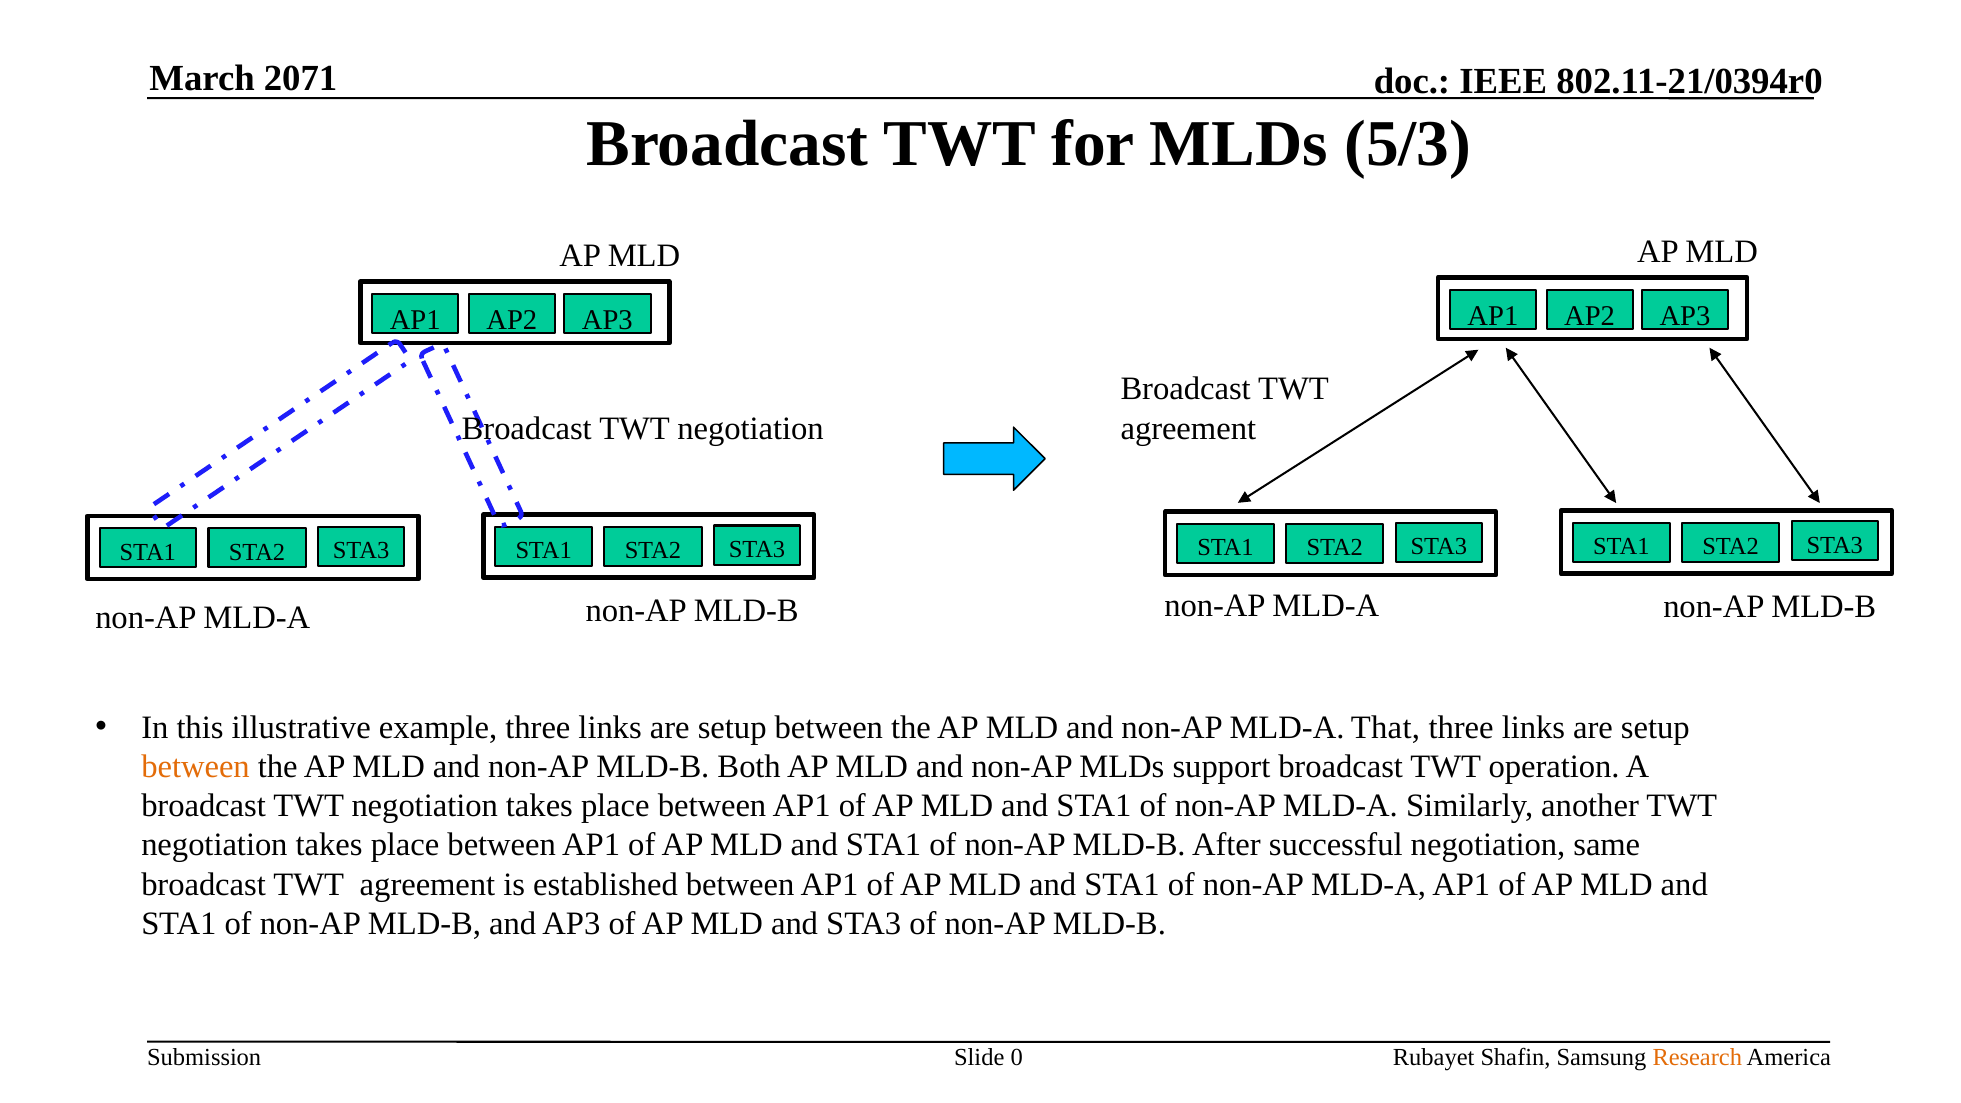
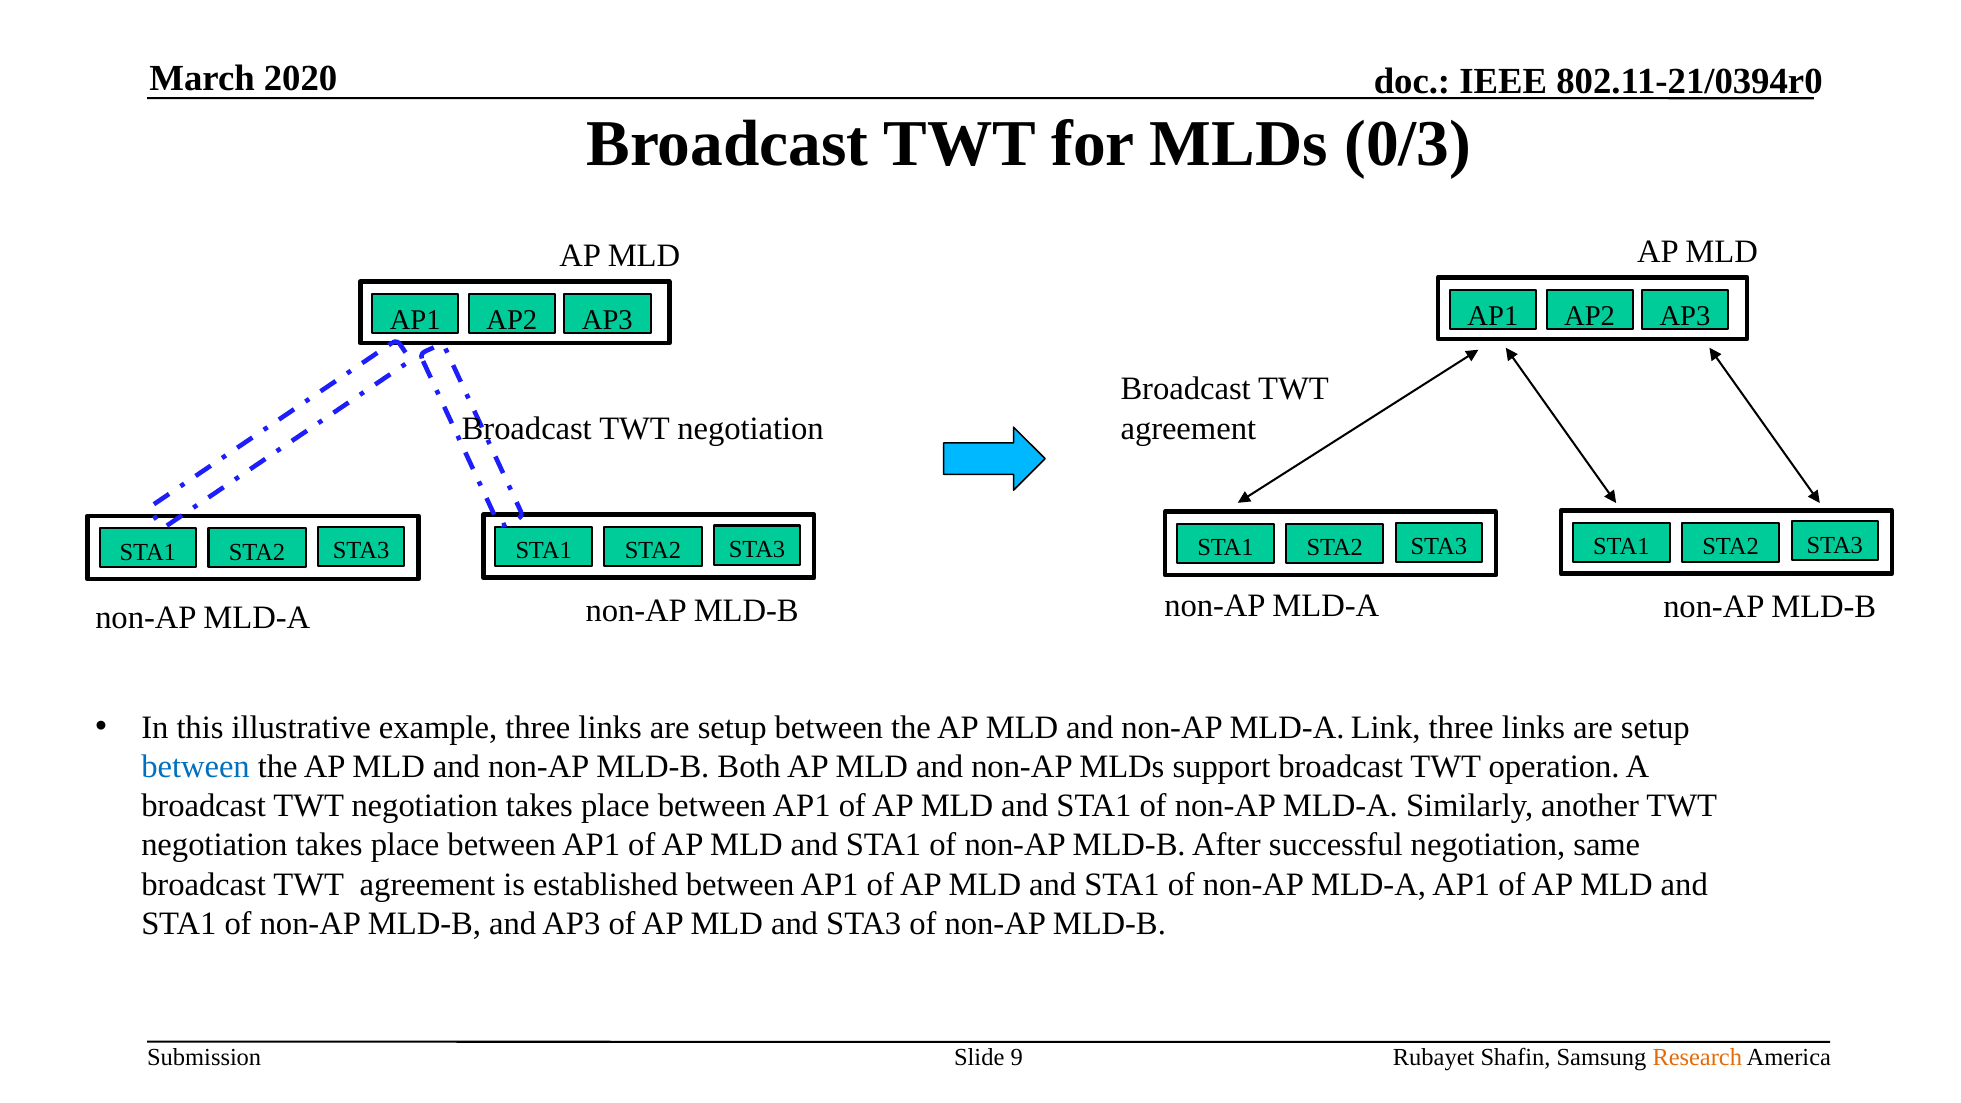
2071: 2071 -> 2020
5/3: 5/3 -> 0/3
That: That -> Link
between at (196, 767) colour: orange -> blue
0: 0 -> 9
